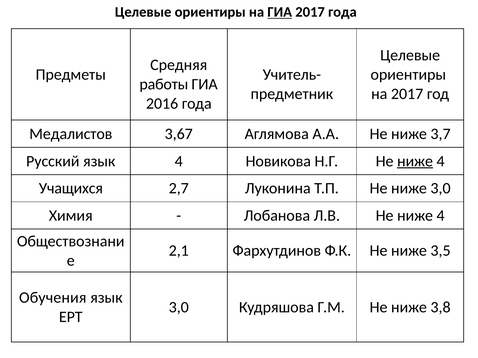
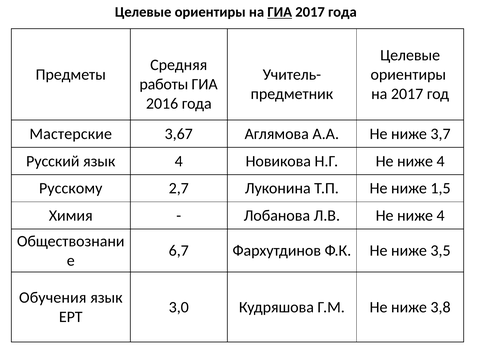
Медалистов: Медалистов -> Мастерские
ниже at (415, 161) underline: present -> none
Учащихся: Учащихся -> Русскому
ниже 3,0: 3,0 -> 1,5
2,1: 2,1 -> 6,7
